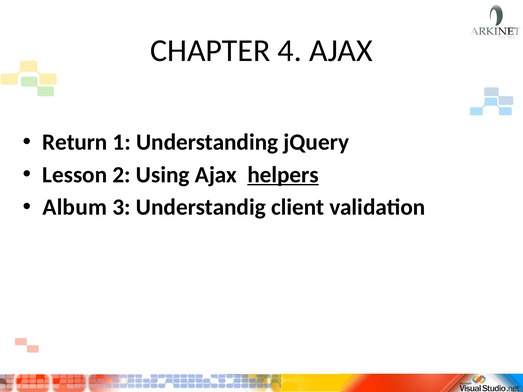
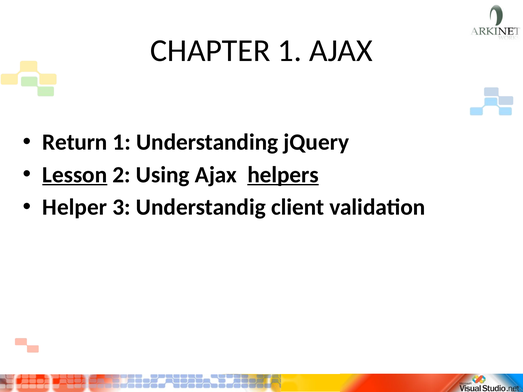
CHAPTER 4: 4 -> 1
Lesson underline: none -> present
Album: Album -> Helper
